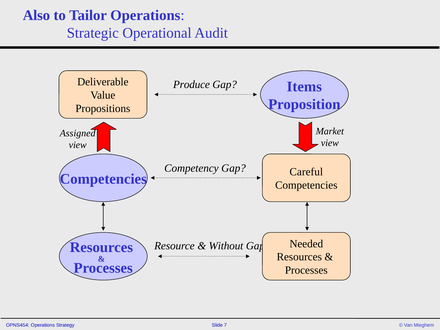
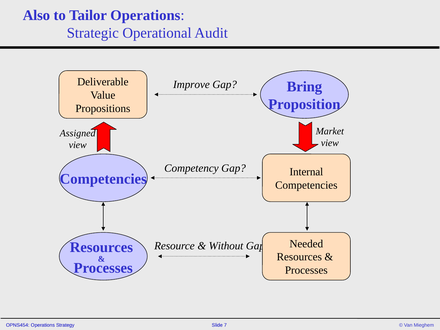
Produce: Produce -> Improve
Items: Items -> Bring
Careful: Careful -> Internal
